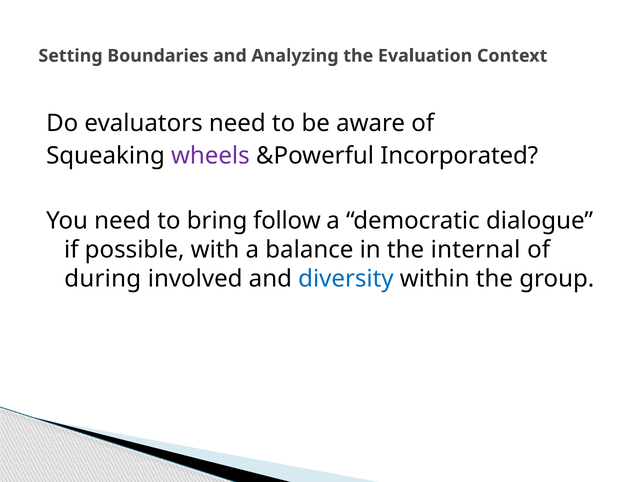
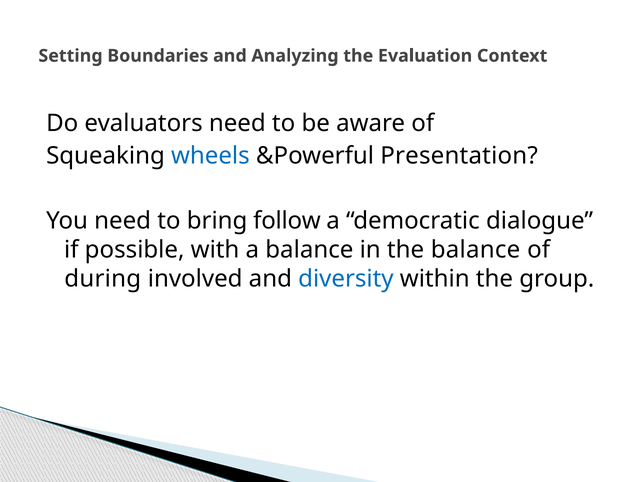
wheels colour: purple -> blue
Incorporated: Incorporated -> Presentation
the internal: internal -> balance
